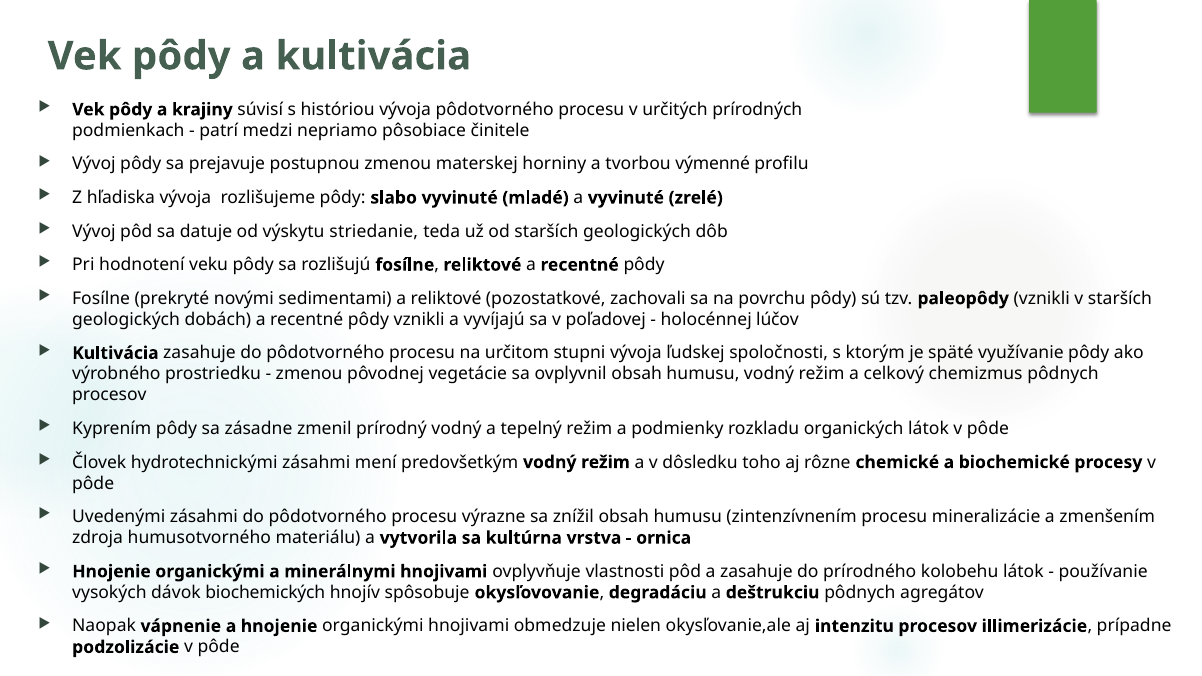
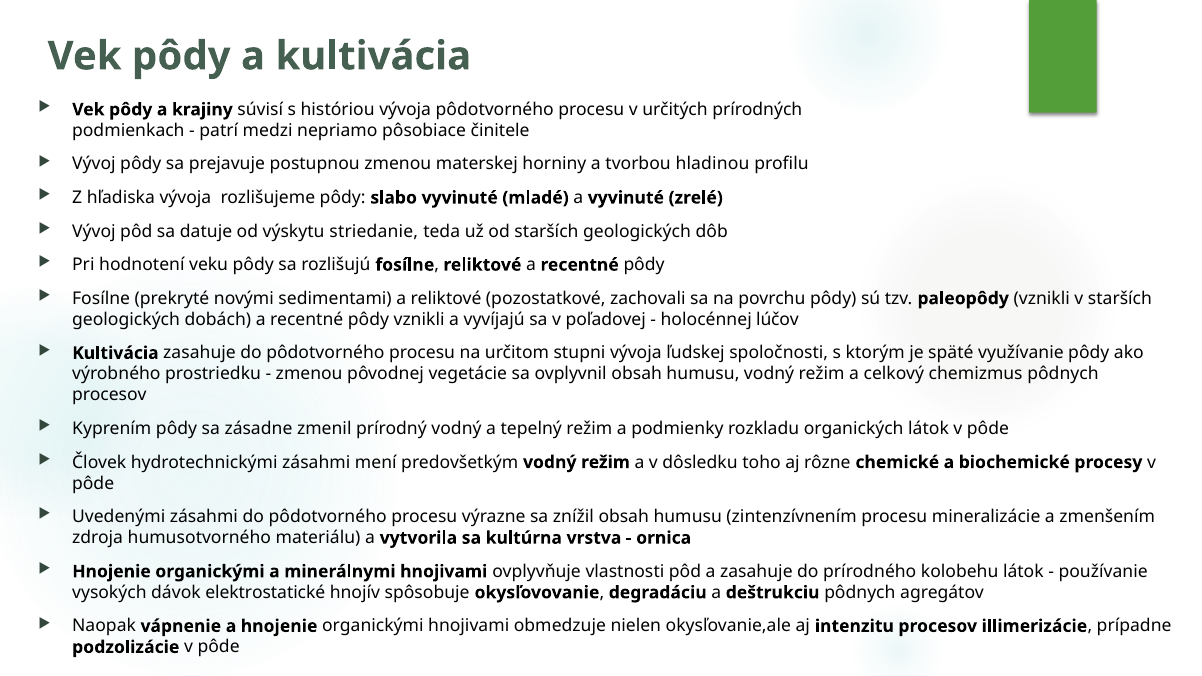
výmenné: výmenné -> hladinou
biochemických: biochemických -> elektrostatické
